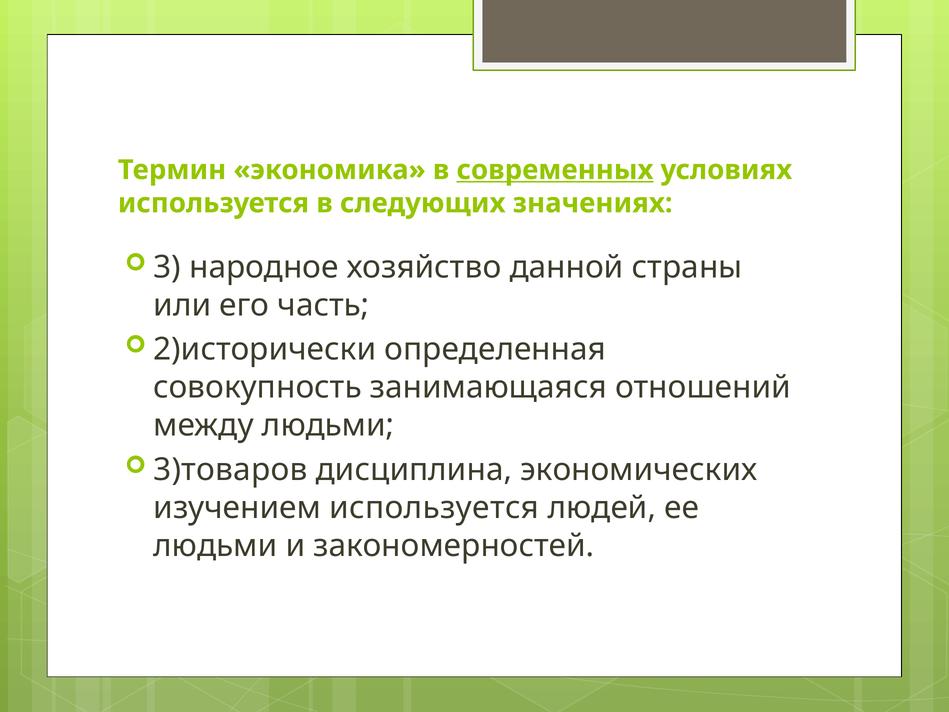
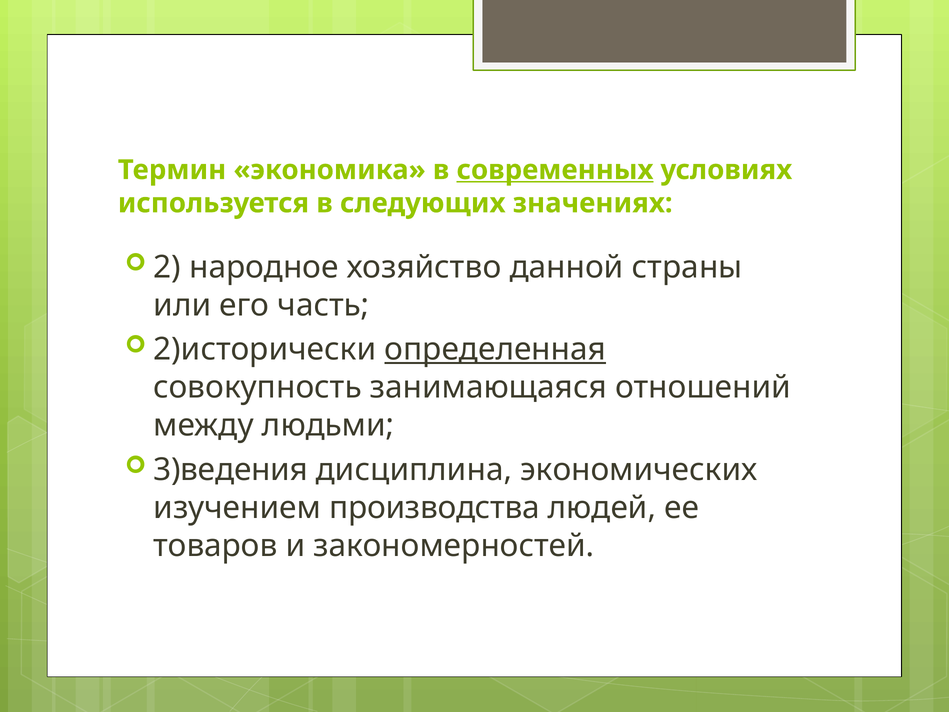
3: 3 -> 2
определенная underline: none -> present
3)товаров: 3)товаров -> 3)ведения
изучением используется: используется -> производства
людьми at (215, 545): людьми -> товаров
